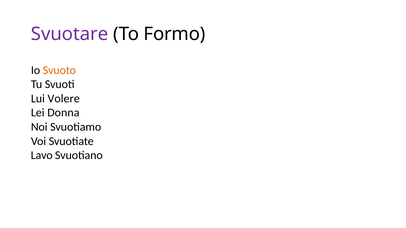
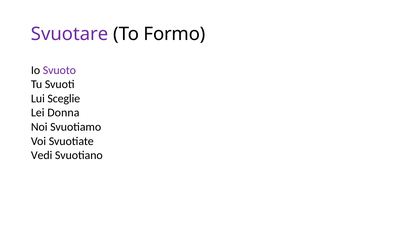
Svuoto colour: orange -> purple
Volere: Volere -> Sceglie
Lavo: Lavo -> Vedi
